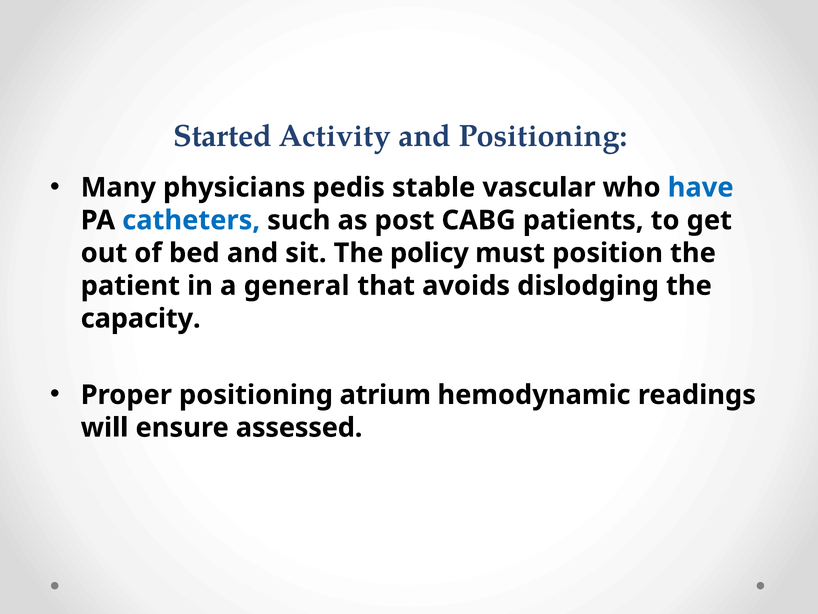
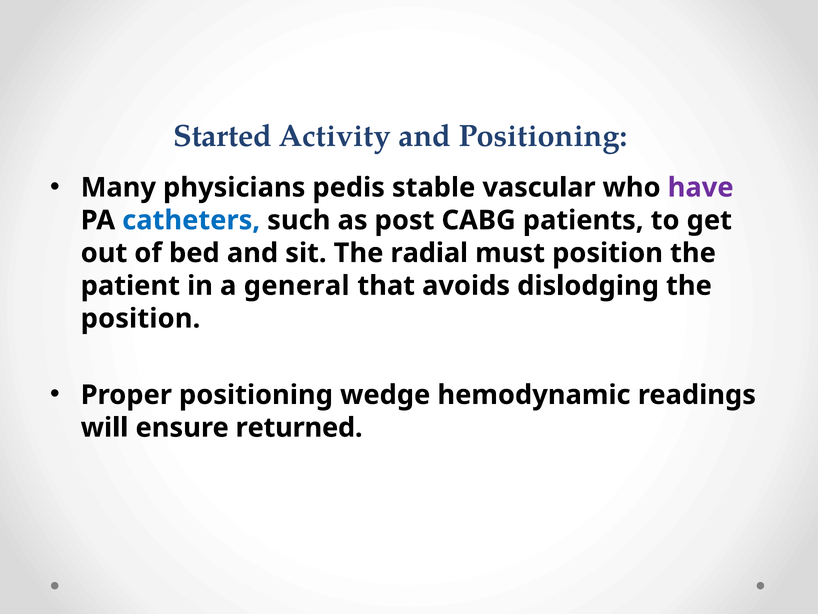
have colour: blue -> purple
policy: policy -> radial
capacity at (141, 318): capacity -> position
atrium: atrium -> wedge
assessed: assessed -> returned
